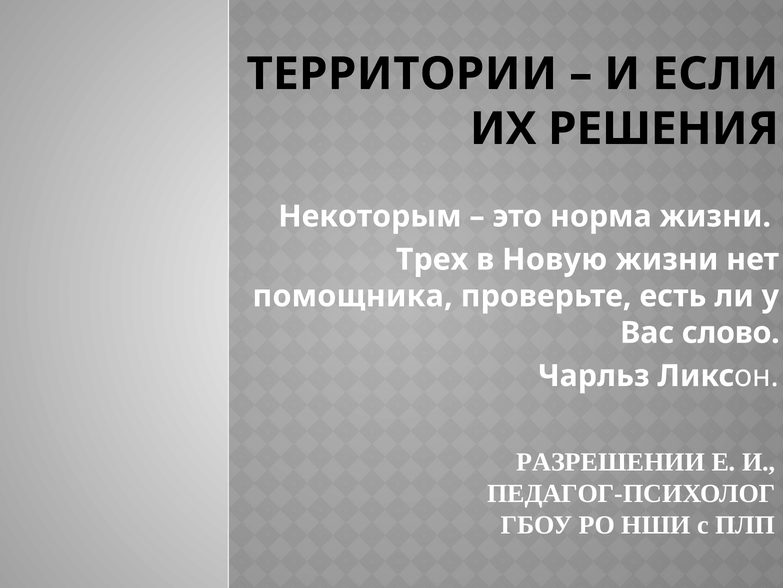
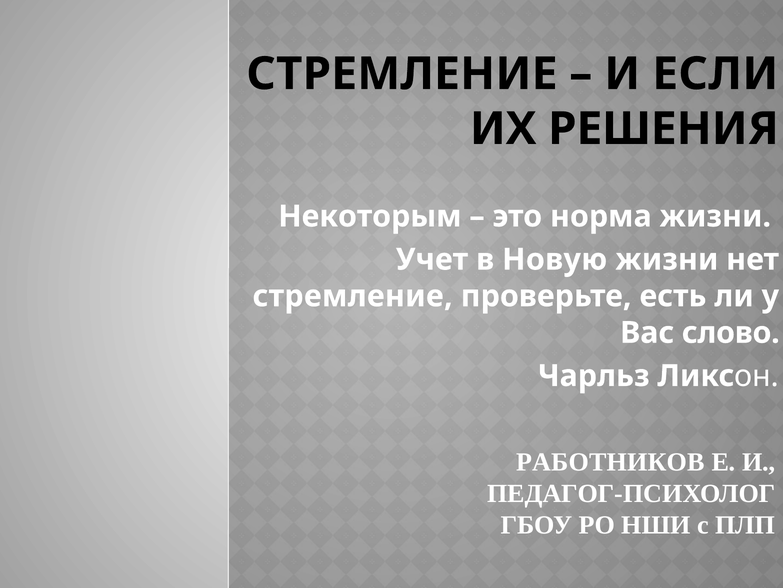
ТЕРРИТОРИИ at (402, 74): ТЕРРИТОРИИ -> СТРЕМЛЕНИЕ
Трех: Трех -> Учет
помощника at (353, 296): помощника -> стремление
РАЗРЕШЕНИИ: РАЗРЕШЕНИИ -> РАБОТНИКОВ
